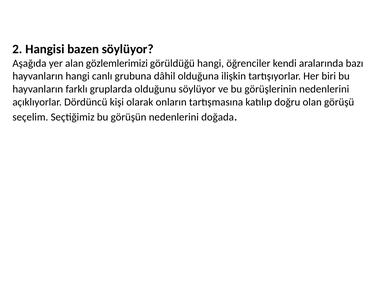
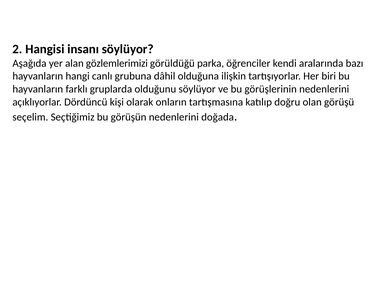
bazen: bazen -> insanı
görüldüğü hangi: hangi -> parka
